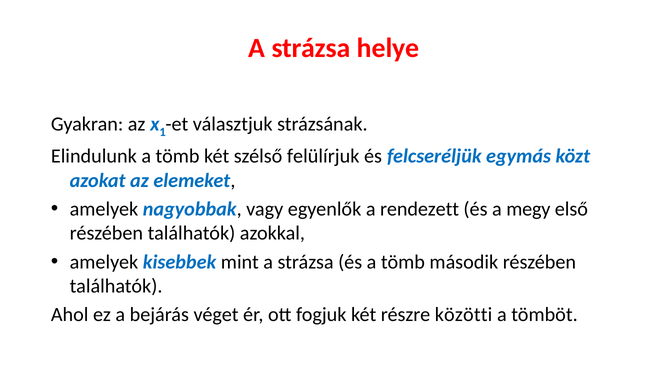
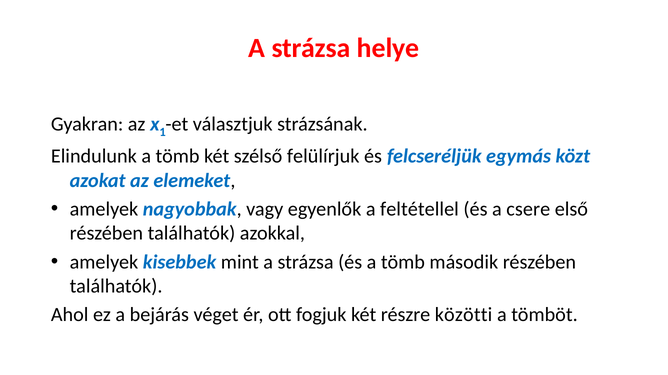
rendezett: rendezett -> feltétellel
megy: megy -> csere
